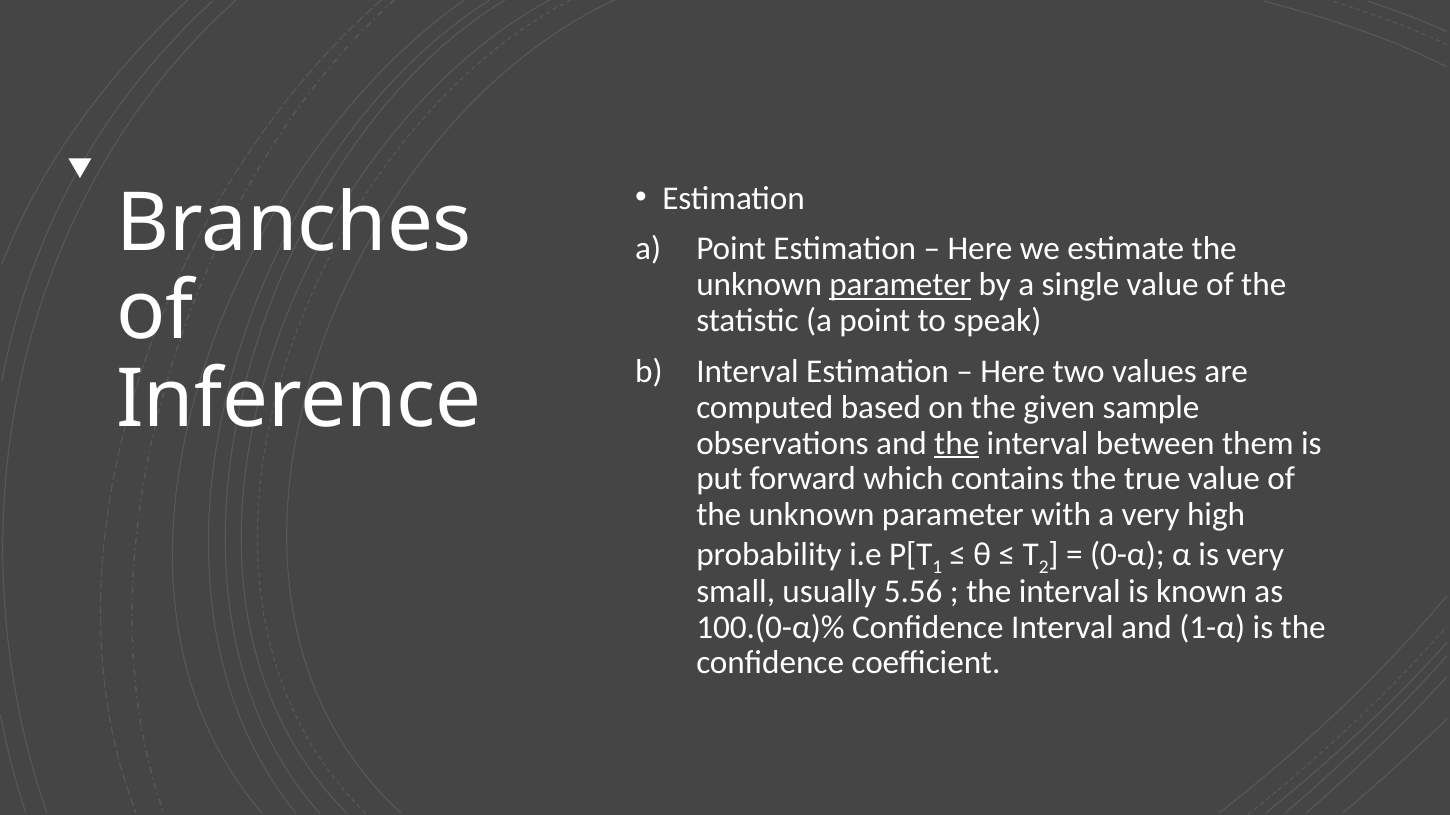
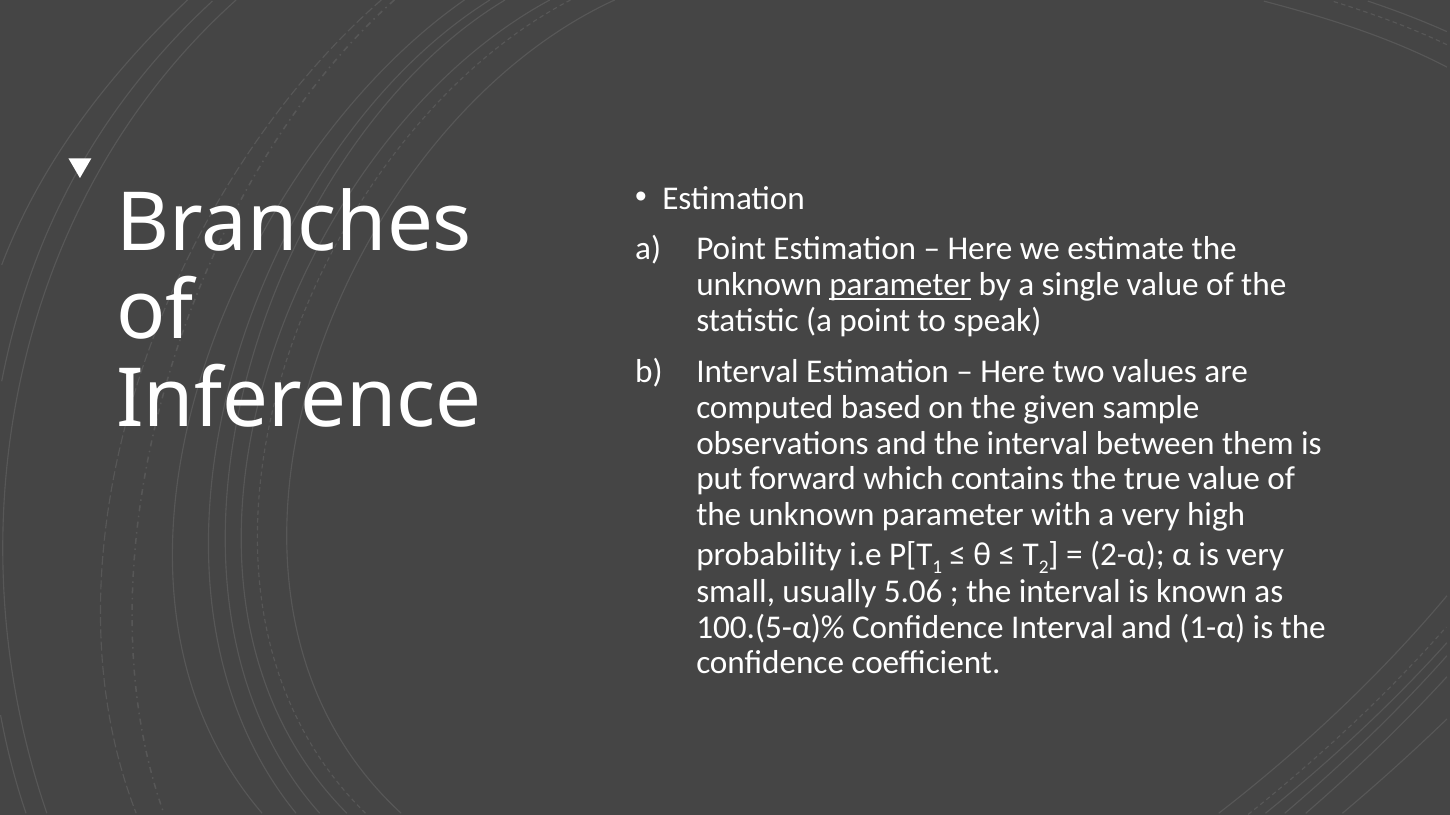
the at (957, 443) underline: present -> none
0-α: 0-α -> 2-α
5.56: 5.56 -> 5.06
100.(0-α)%: 100.(0-α)% -> 100.(5-α)%
